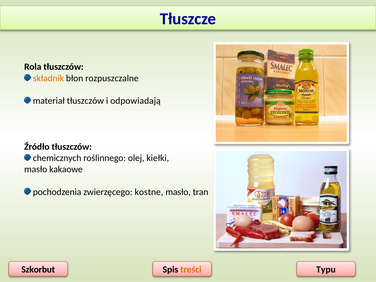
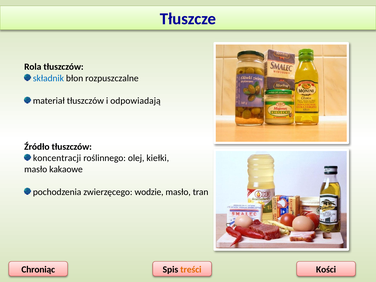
składnik colour: orange -> blue
chemicznych: chemicznych -> koncentracji
kostne: kostne -> wodzie
Szkorbut: Szkorbut -> Chroniąc
Typu: Typu -> Kości
